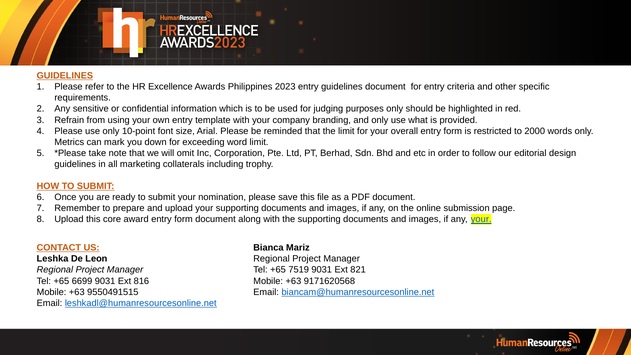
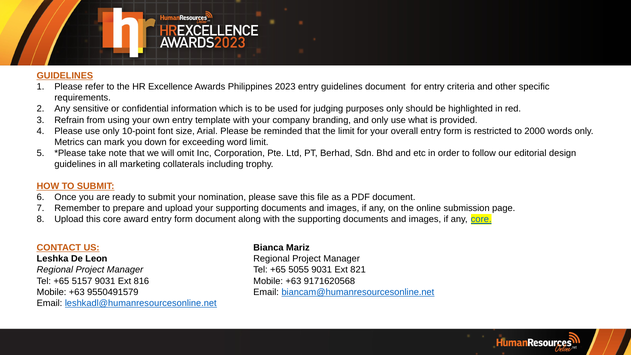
any your: your -> core
7519: 7519 -> 5055
6699: 6699 -> 5157
9550491515: 9550491515 -> 9550491579
